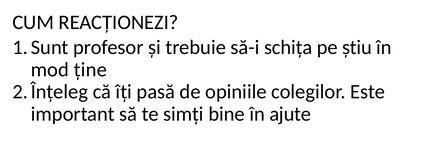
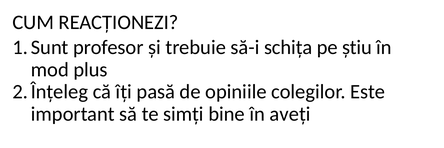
ține: ține -> plus
ajute: ajute -> aveți
